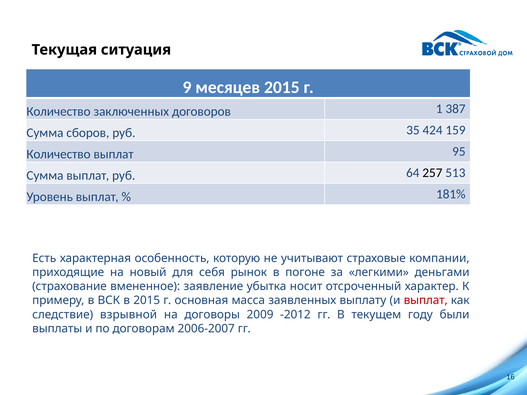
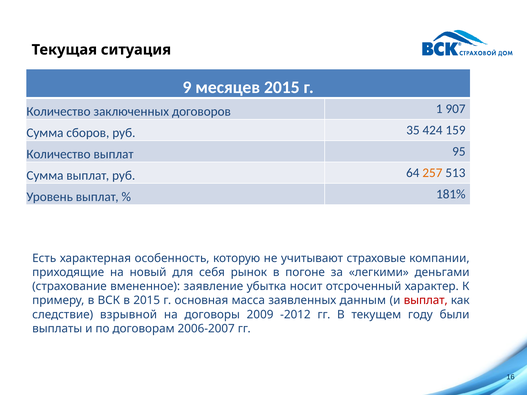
387: 387 -> 907
257 colour: black -> orange
выплату: выплату -> данным
